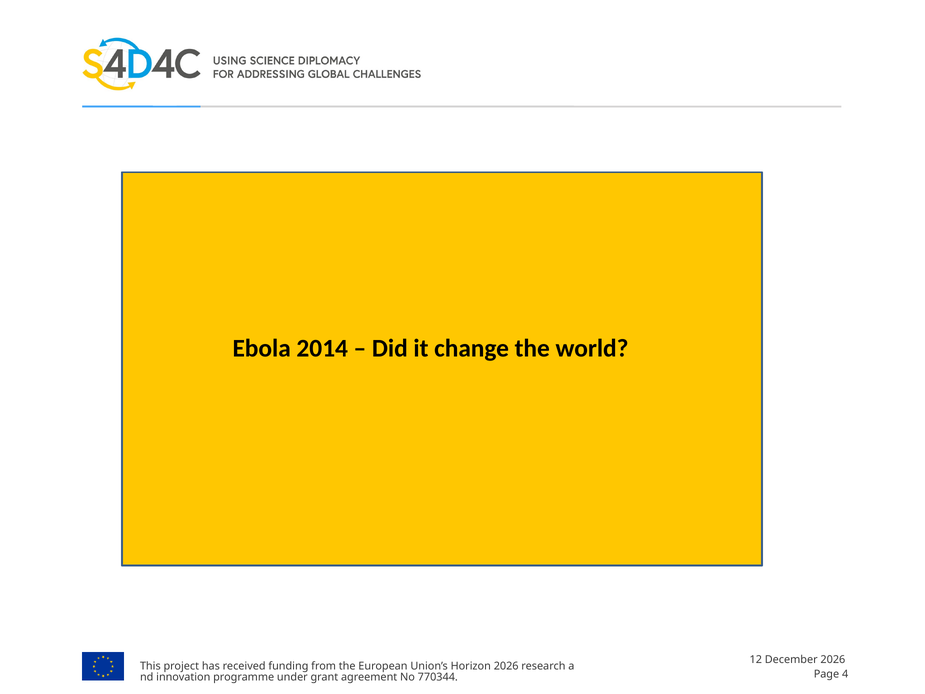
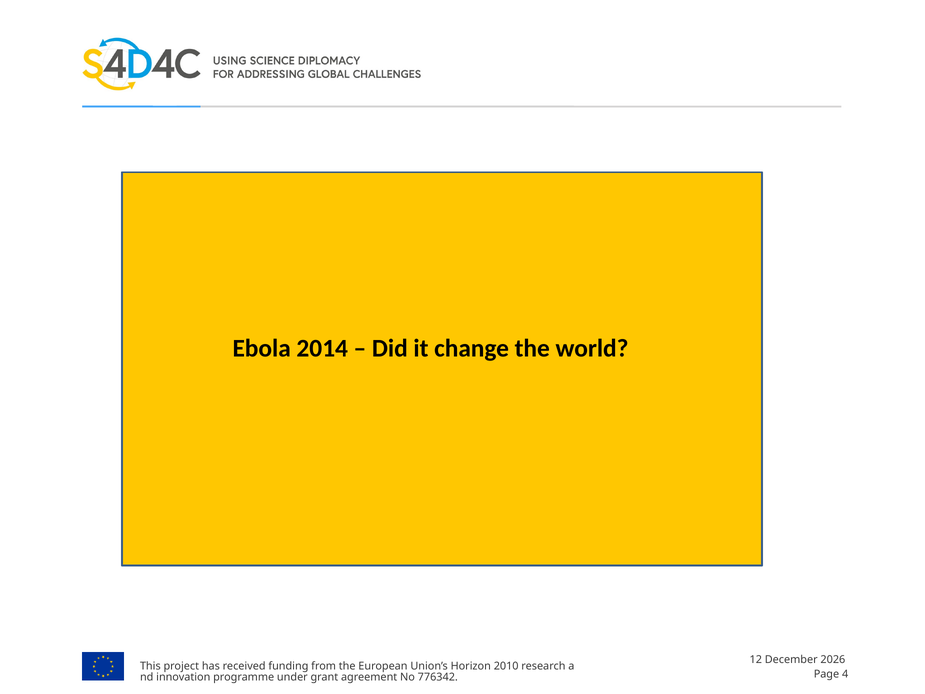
Horizon 2026: 2026 -> 2010
770344: 770344 -> 776342
